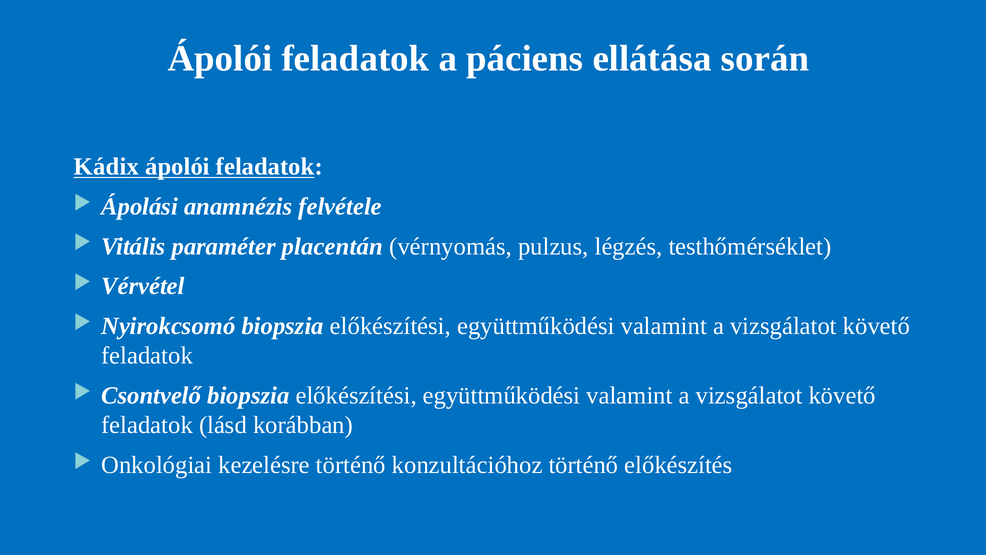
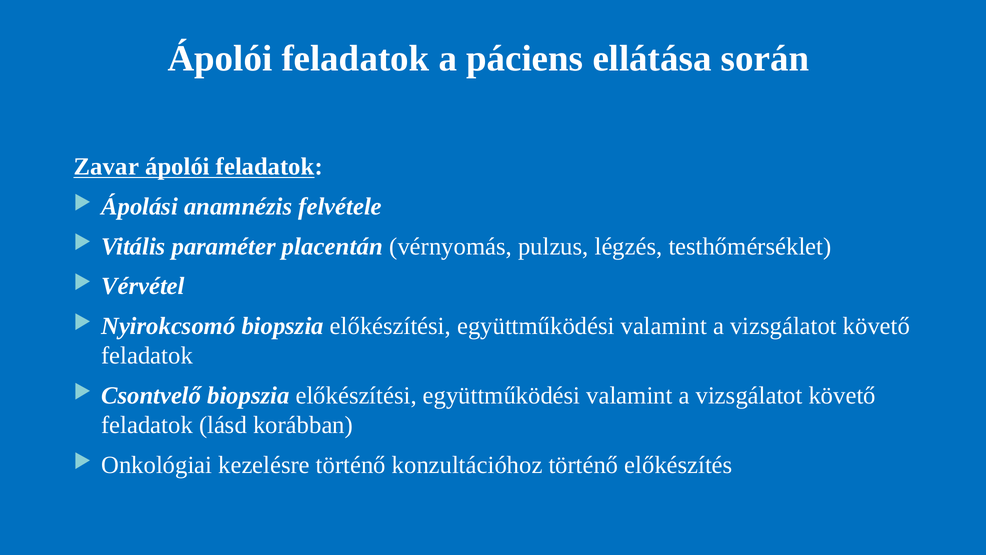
Kádix: Kádix -> Zavar
